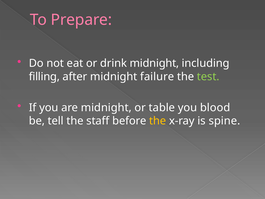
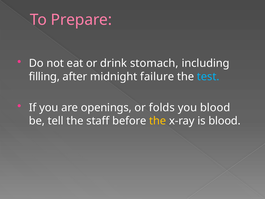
drink midnight: midnight -> stomach
test colour: light green -> light blue
are midnight: midnight -> openings
table: table -> folds
is spine: spine -> blood
